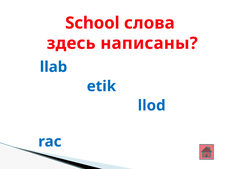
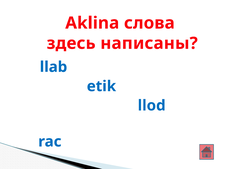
School: School -> Aklina
